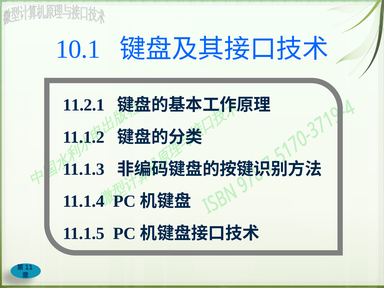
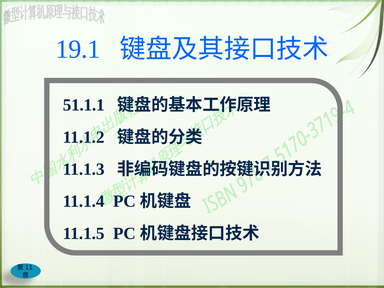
10.1: 10.1 -> 19.1
11.2.1: 11.2.1 -> 51.1.1
